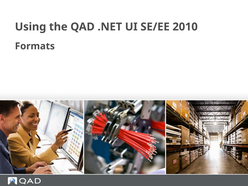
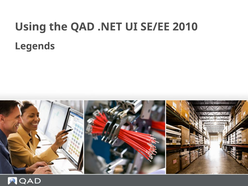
Formats: Formats -> Legends
